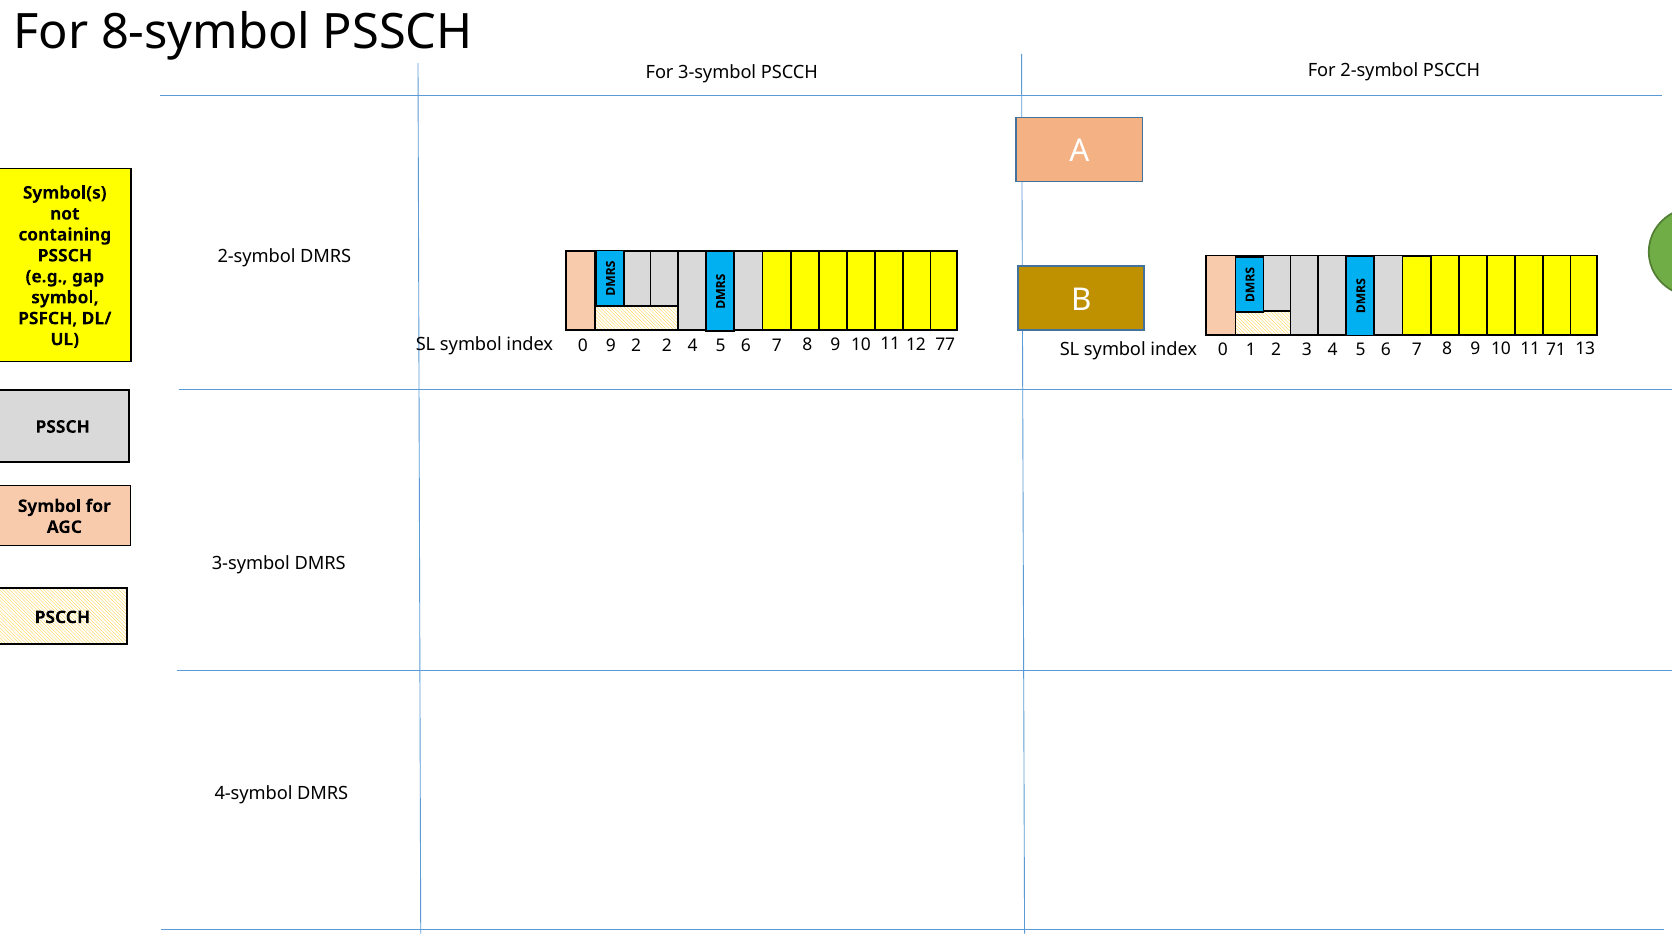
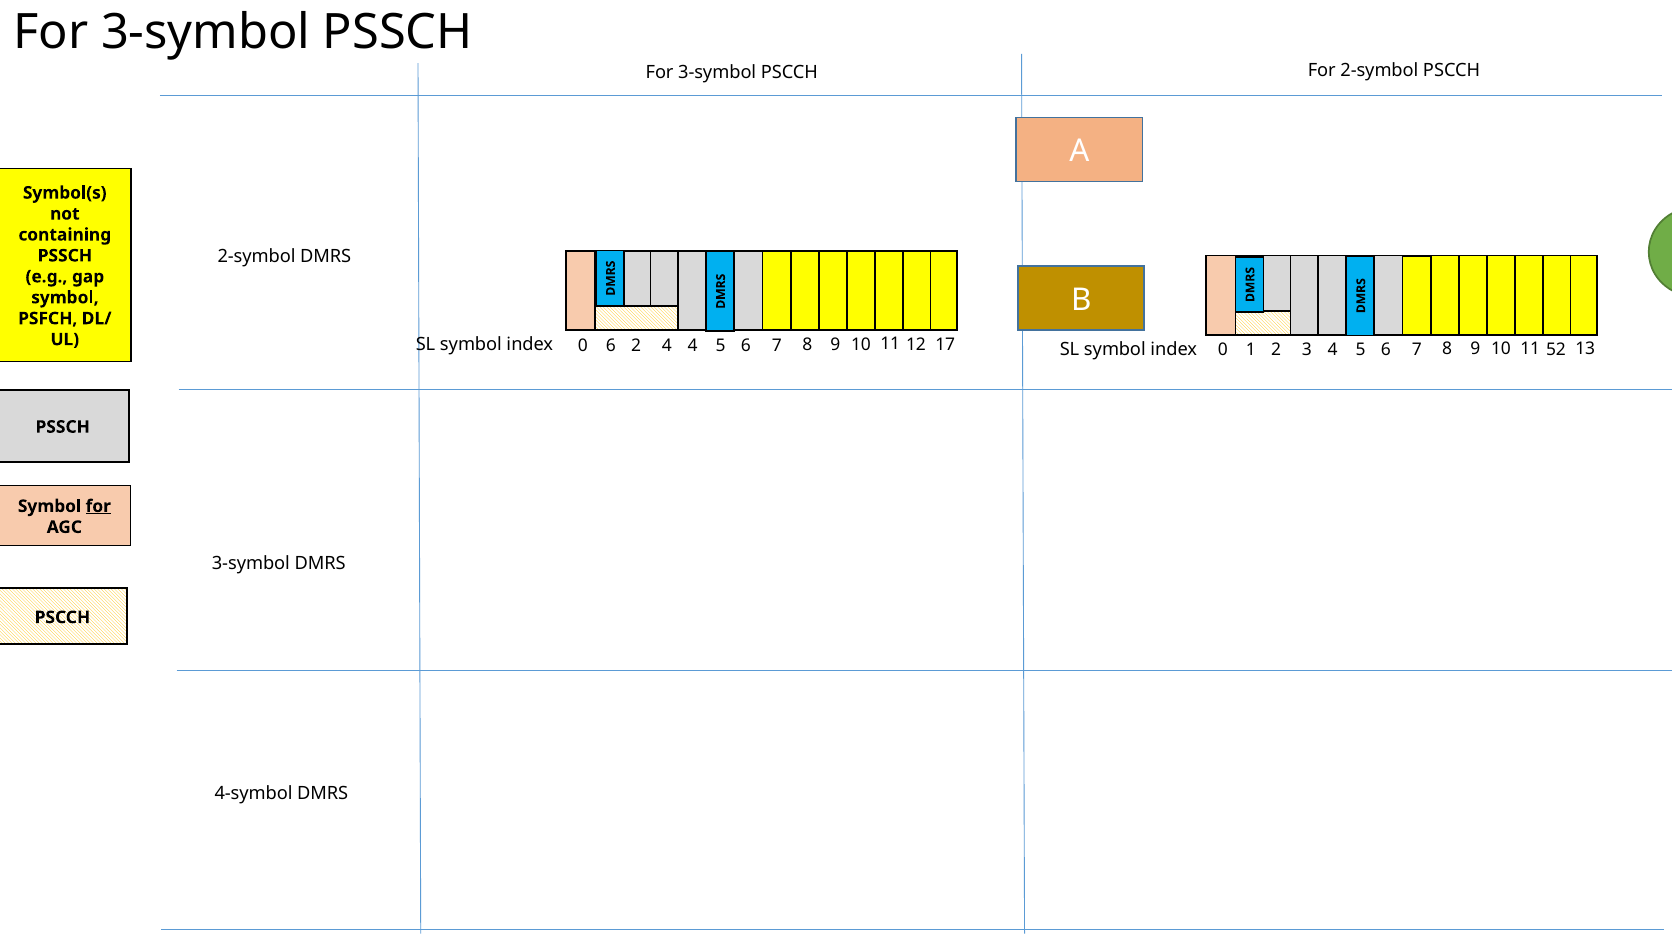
8-symbol at (206, 33): 8-symbol -> 3-symbol
0 9: 9 -> 6
2 2: 2 -> 4
77: 77 -> 17
71: 71 -> 52
for at (98, 506) underline: none -> present
